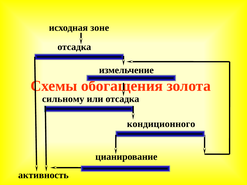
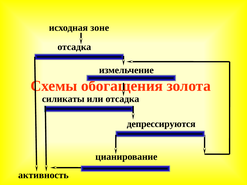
сильному: сильному -> силикаты
кондиционного: кондиционного -> депрессируются
